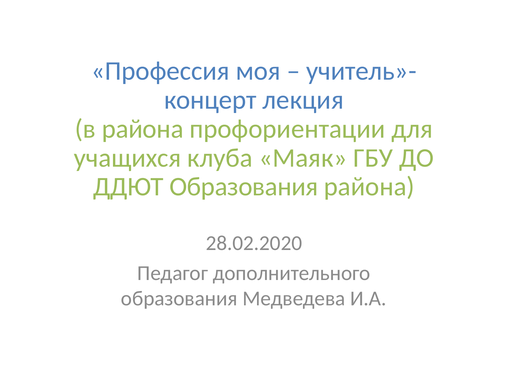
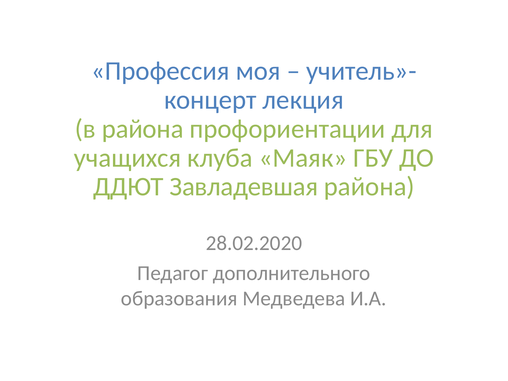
ДДЮТ Образования: Образования -> Завладевшая
